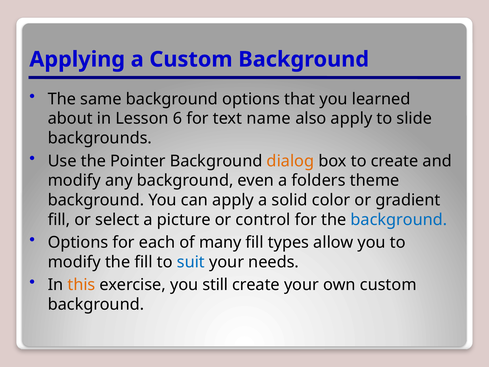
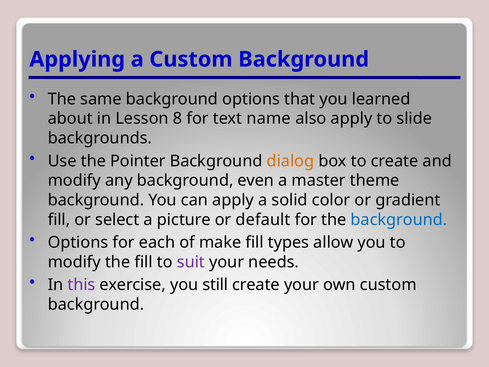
6: 6 -> 8
folders: folders -> master
control: control -> default
many: many -> make
suit colour: blue -> purple
this colour: orange -> purple
